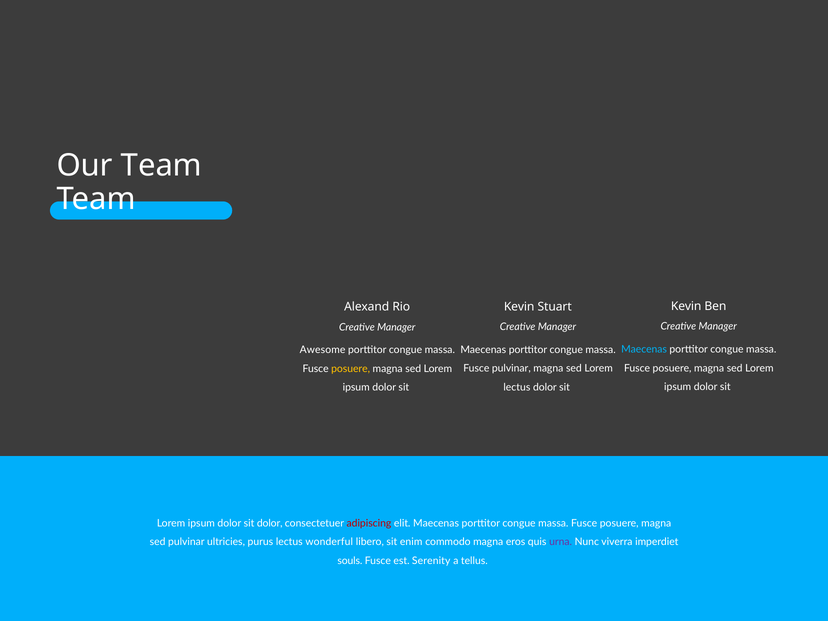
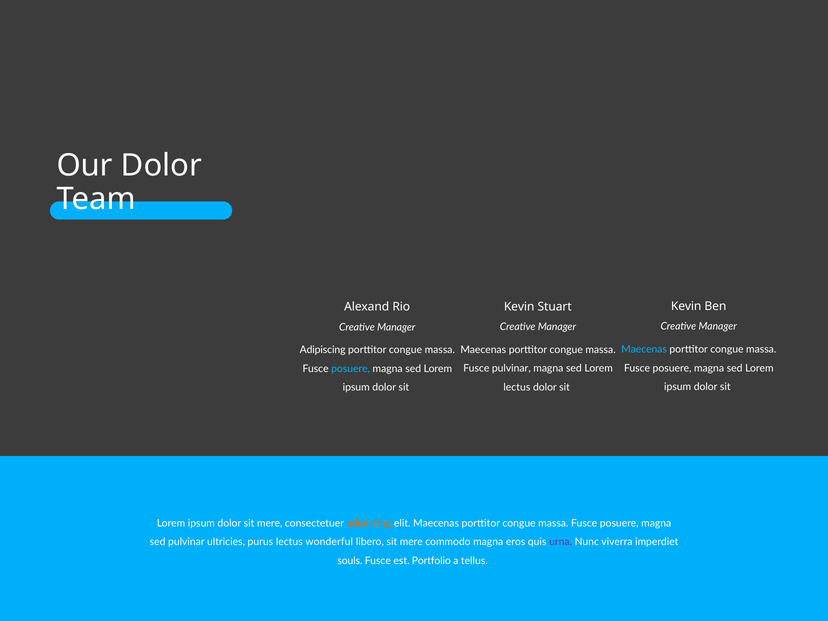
Our Team: Team -> Dolor
Awesome at (323, 350): Awesome -> Adipiscing
posuere at (351, 369) colour: yellow -> light blue
dolor sit dolor: dolor -> mere
adipiscing at (369, 523) colour: red -> orange
libero sit enim: enim -> mere
Serenity: Serenity -> Portfolio
